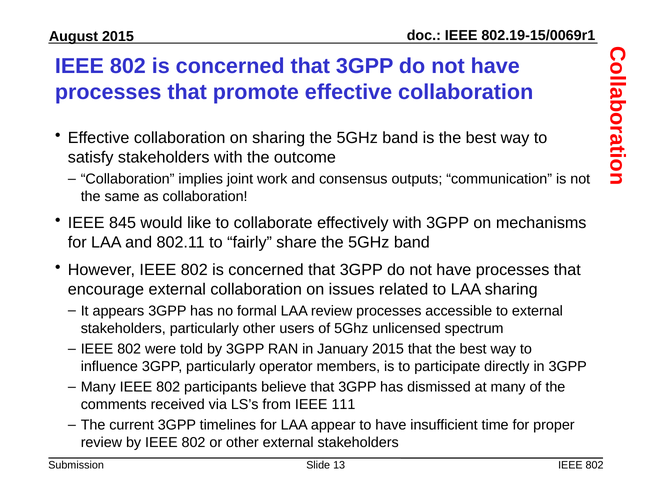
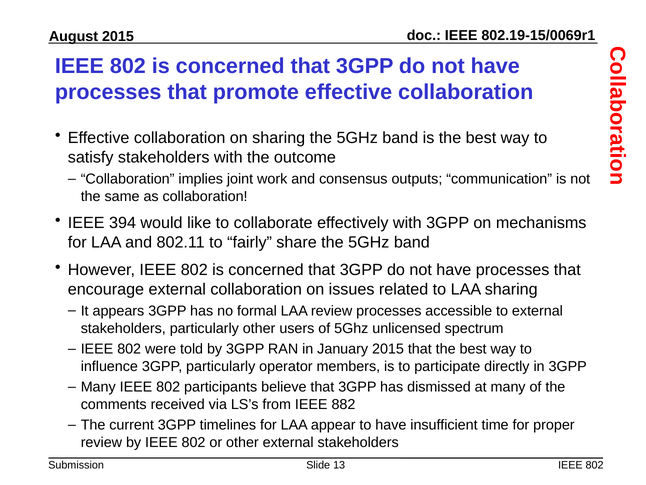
845: 845 -> 394
111: 111 -> 882
